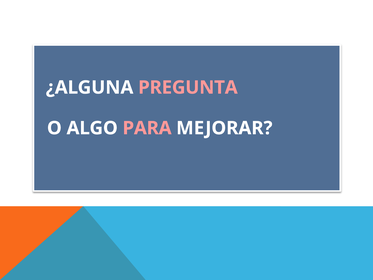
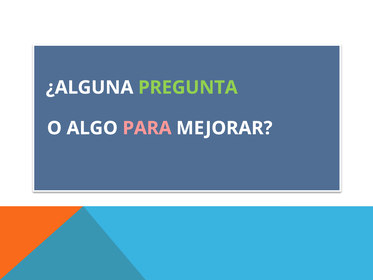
PREGUNTA colour: pink -> light green
